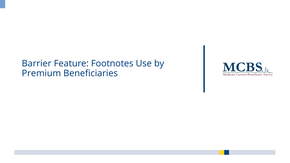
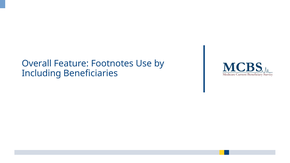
Barrier: Barrier -> Overall
Premium: Premium -> Including
